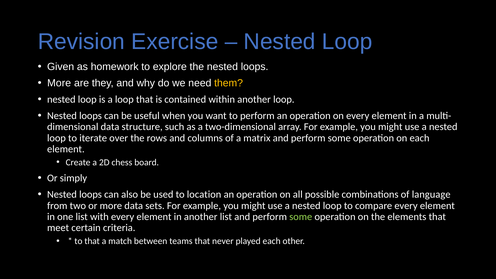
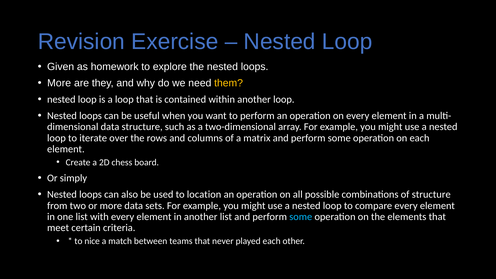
of language: language -> structure
some at (301, 217) colour: light green -> light blue
to that: that -> nice
